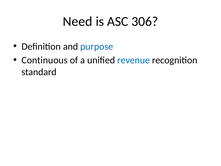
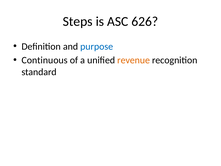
Need: Need -> Steps
306: 306 -> 626
revenue colour: blue -> orange
